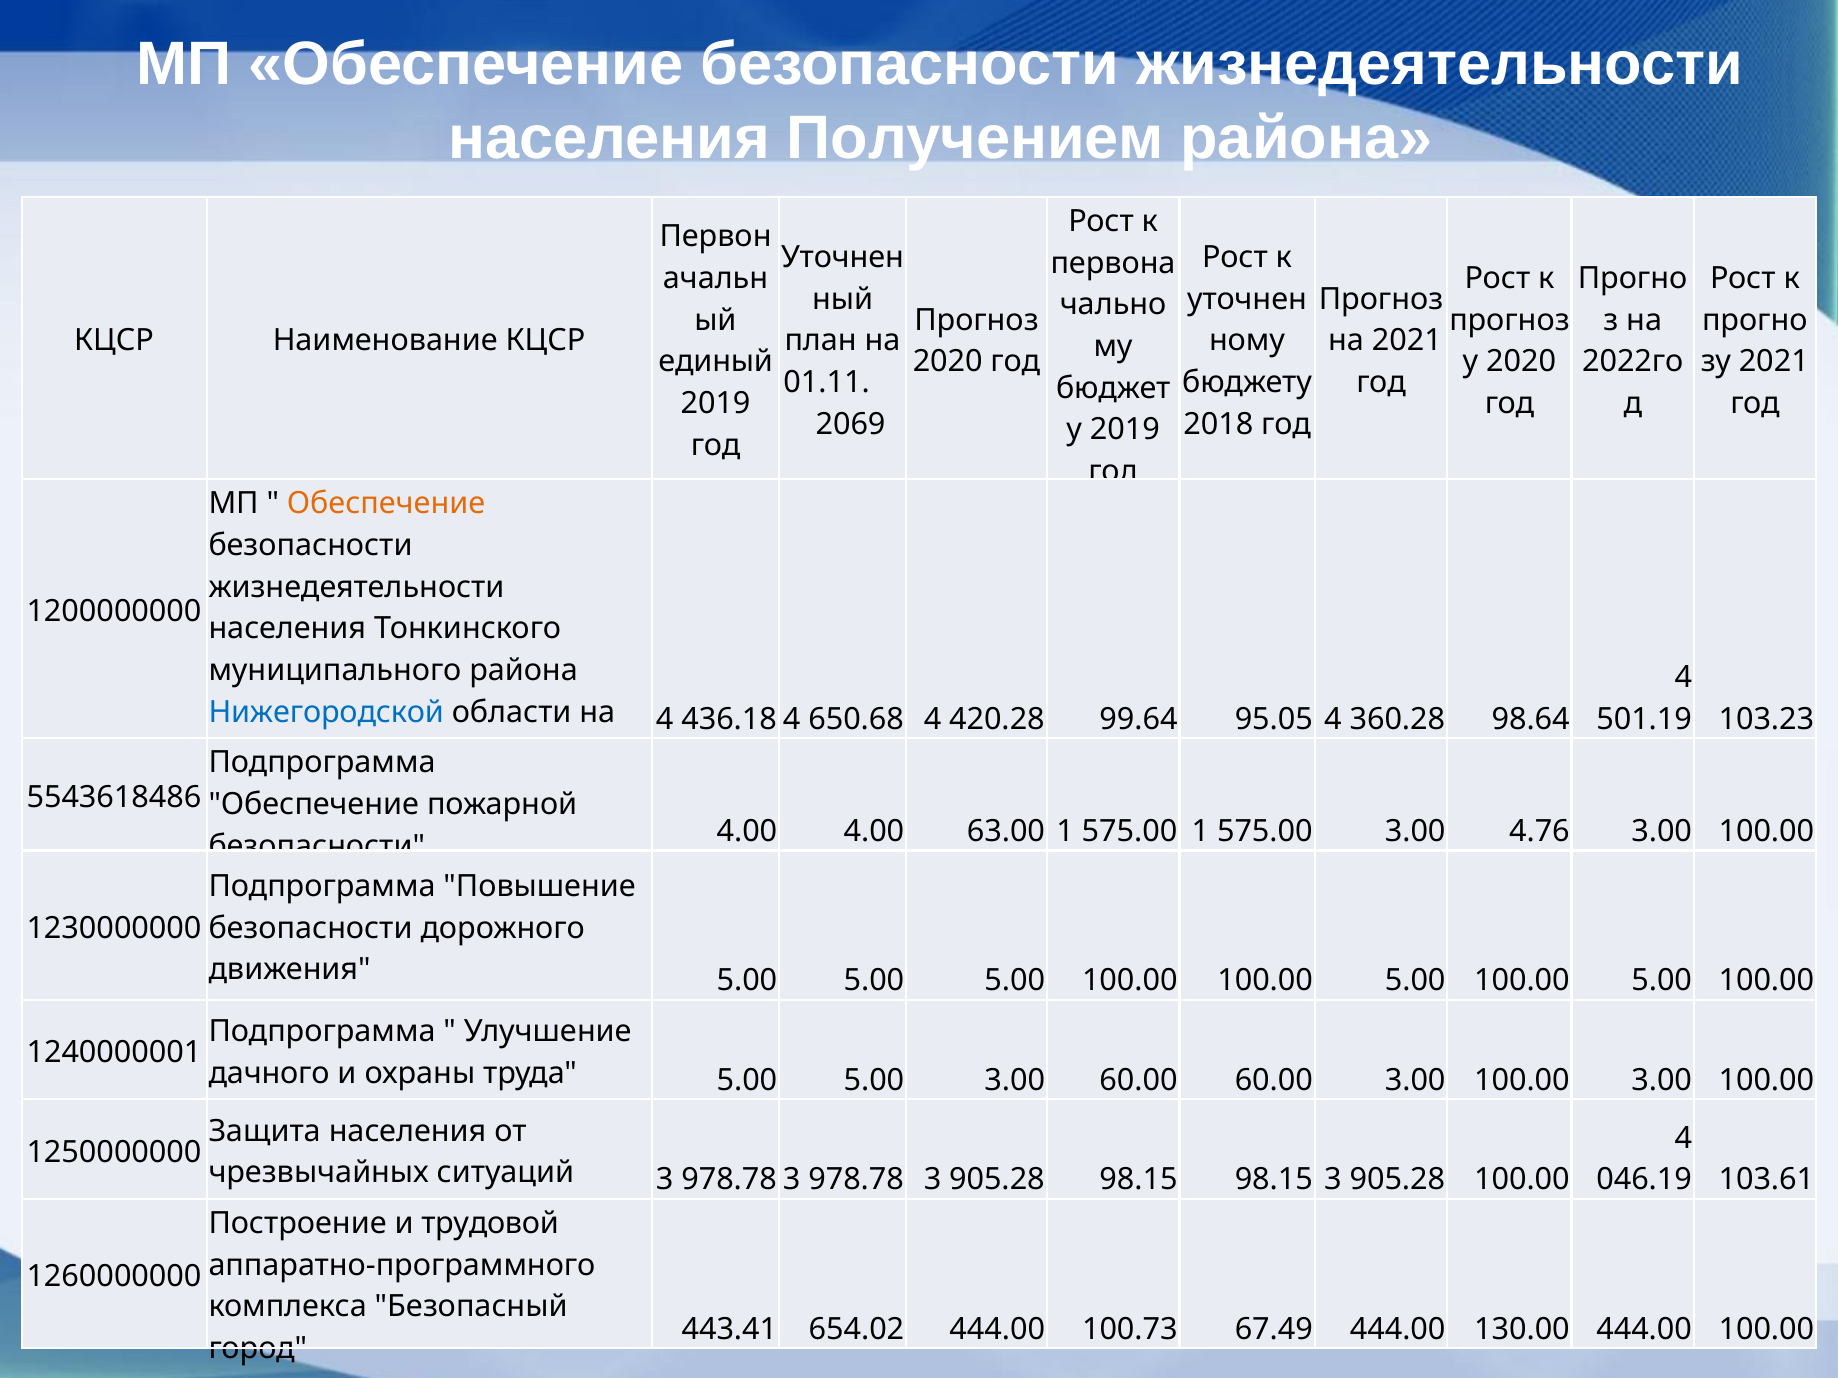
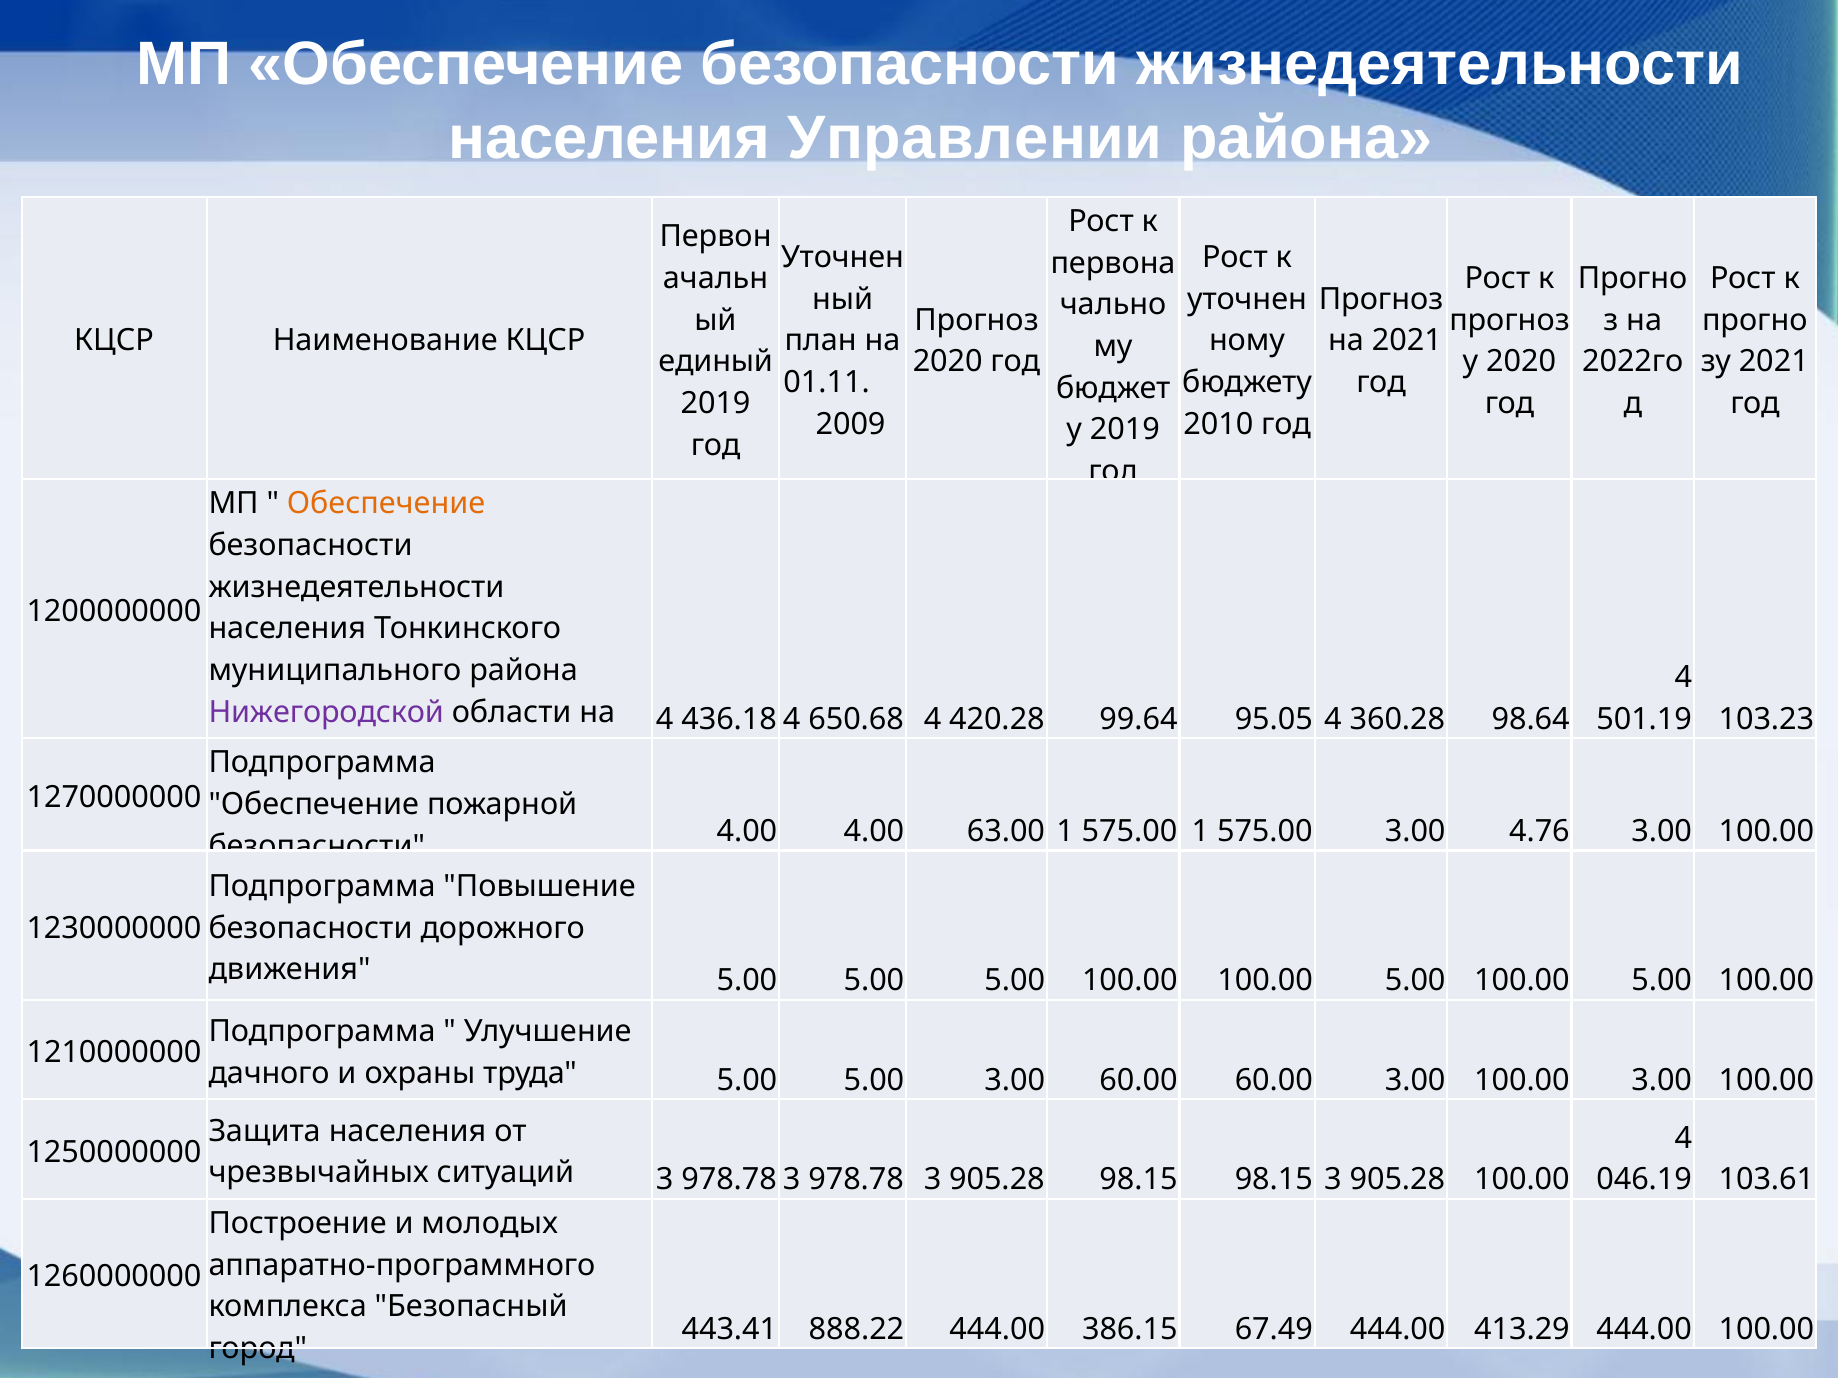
Получением: Получением -> Управлении
2069: 2069 -> 2009
2018: 2018 -> 2010
Нижегородской colour: blue -> purple
5543618486: 5543618486 -> 1270000000
1240000001: 1240000001 -> 1210000000
трудовой: трудовой -> молодых
654.02: 654.02 -> 888.22
100.73: 100.73 -> 386.15
130.00: 130.00 -> 413.29
